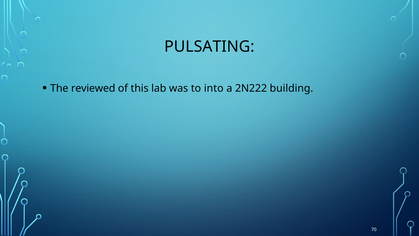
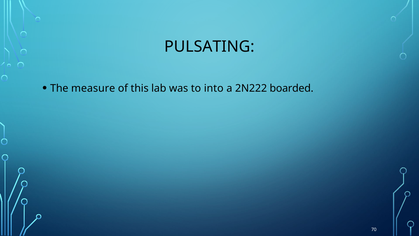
reviewed: reviewed -> measure
building: building -> boarded
